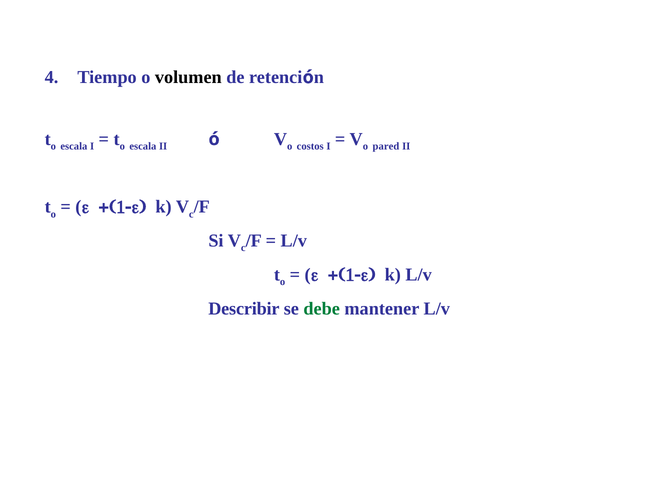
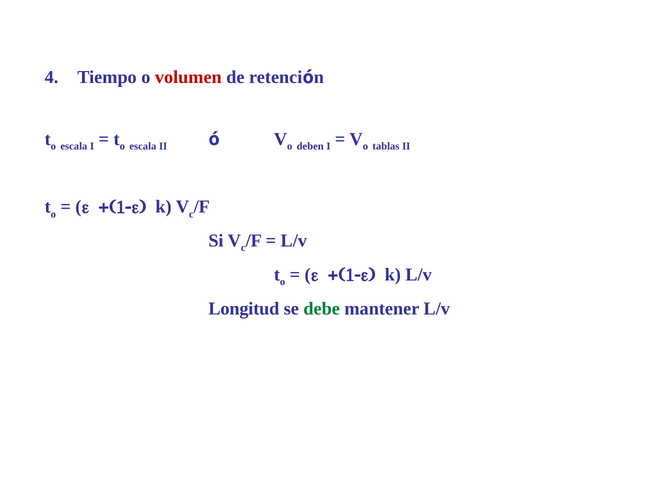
volumen colour: black -> red
costos: costos -> deben
pared: pared -> tablas
Describir: Describir -> Longitud
